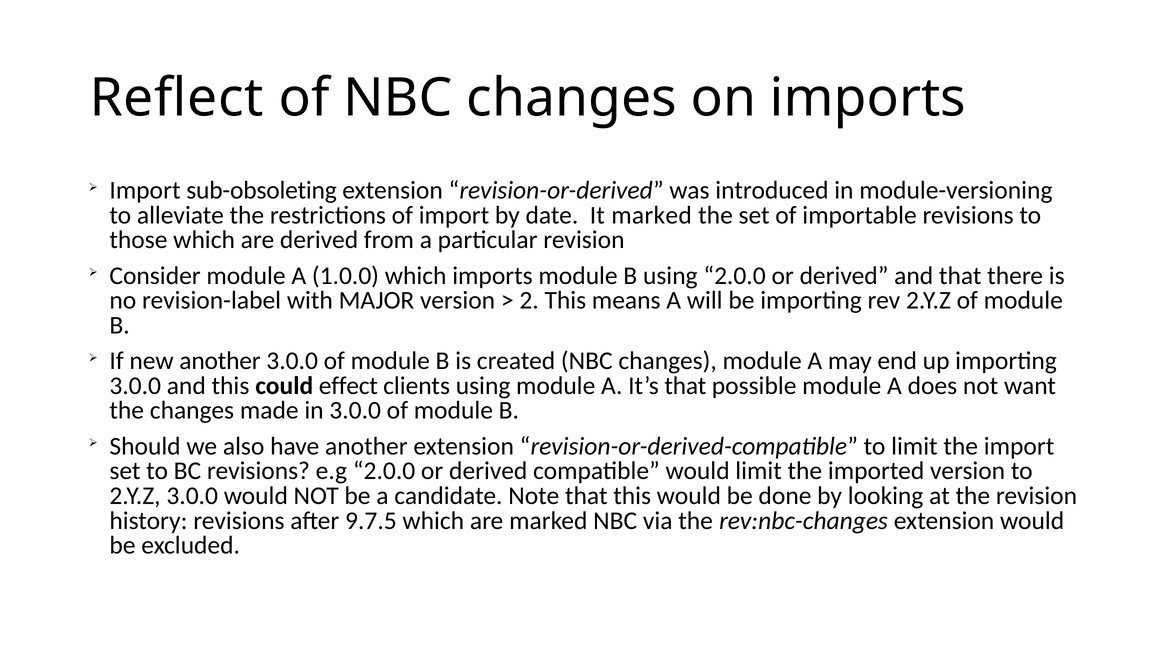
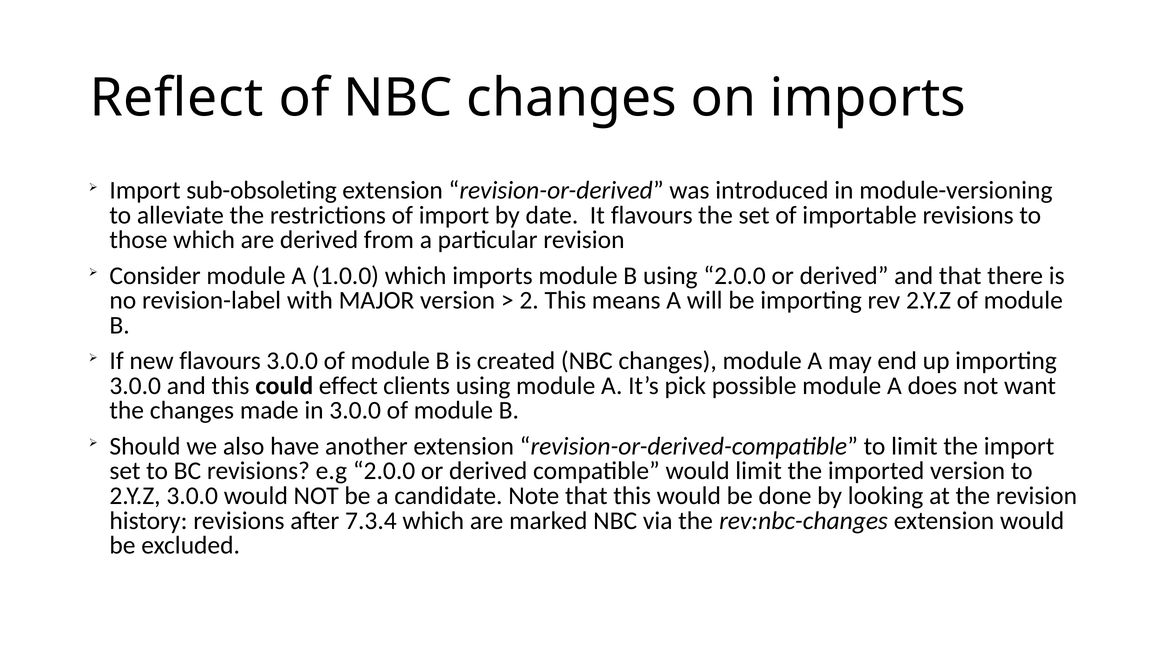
It marked: marked -> flavours
new another: another -> flavours
It’s that: that -> pick
9.7.5: 9.7.5 -> 7.3.4
